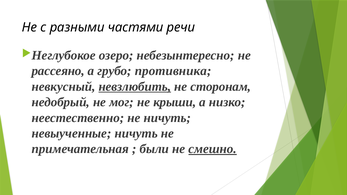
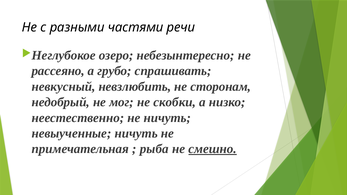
противника: противника -> спрашивать
невзлюбить underline: present -> none
крыши: крыши -> скобки
были: были -> рыба
